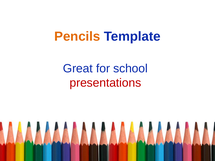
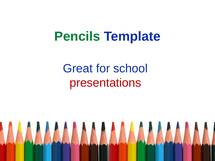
Pencils colour: orange -> green
